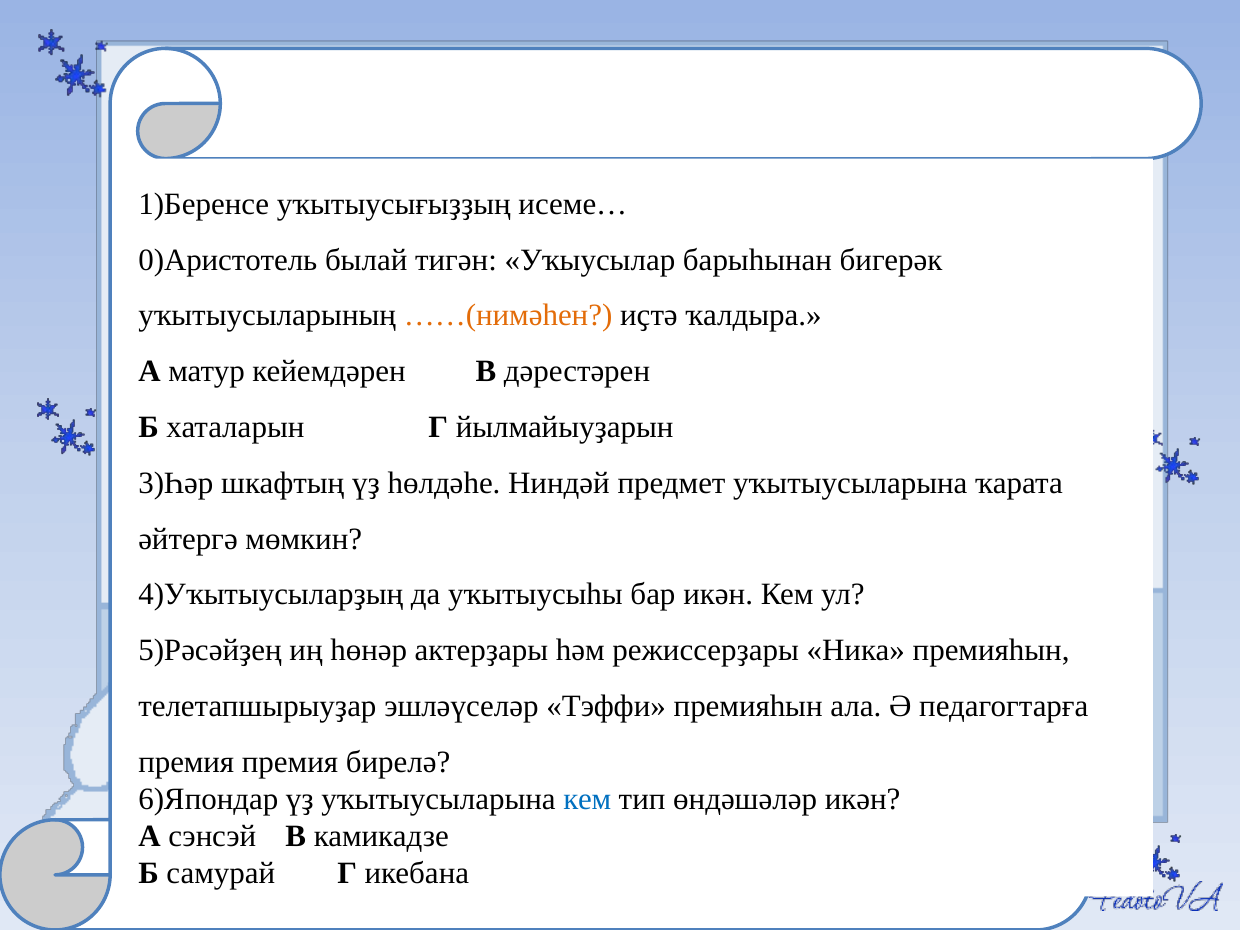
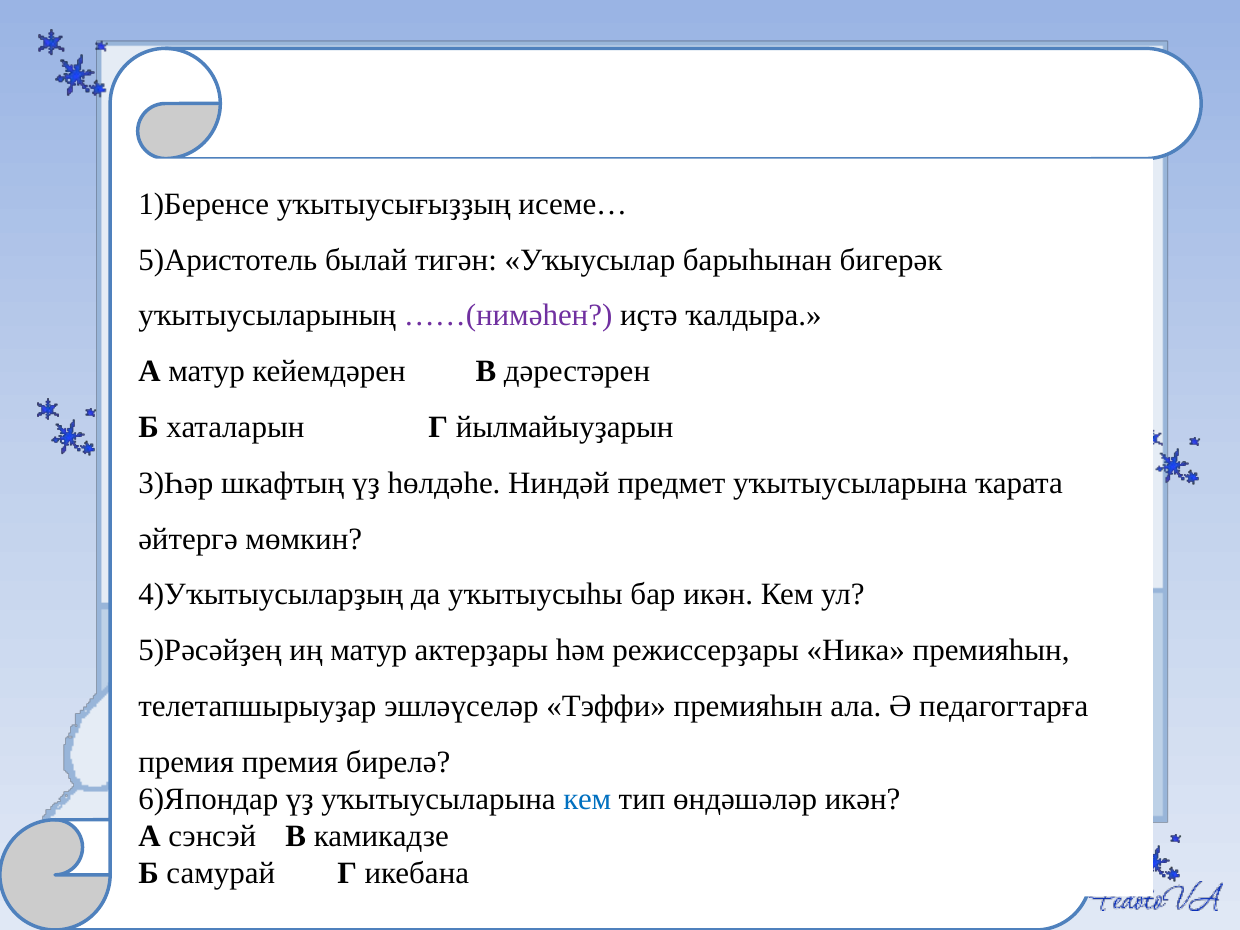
0)Аристотель: 0)Аристотель -> 5)Аристотель
……(нимәһен colour: orange -> purple
иң һөнәр: һөнәр -> матур
